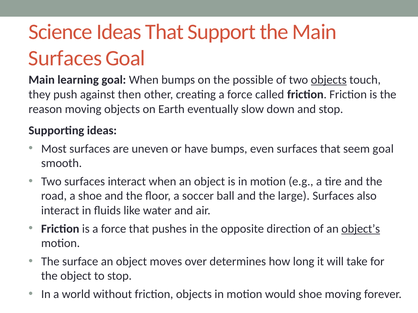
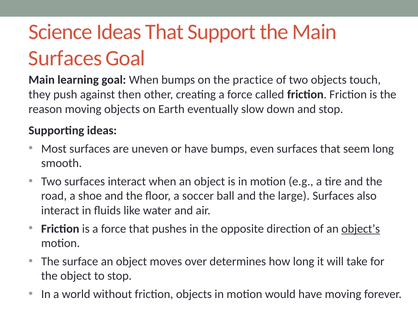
possible: possible -> practice
objects at (329, 80) underline: present -> none
seem goal: goal -> long
would shoe: shoe -> have
